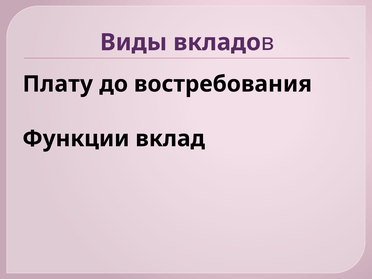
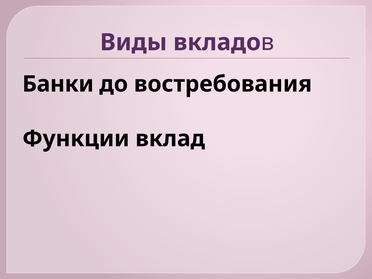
Плату: Плату -> Банки
